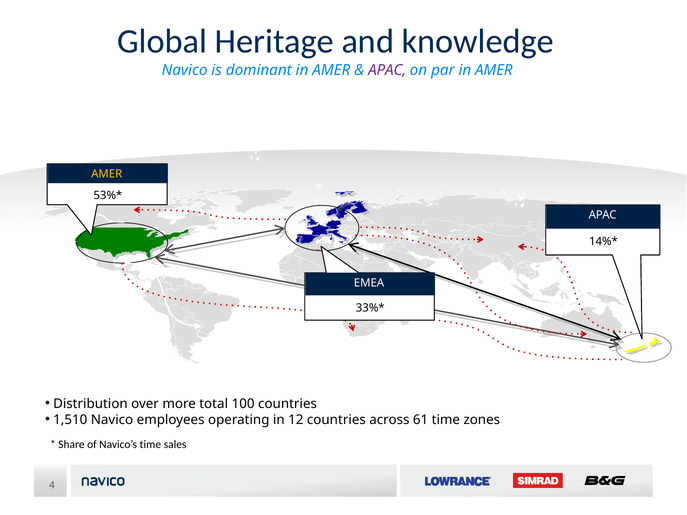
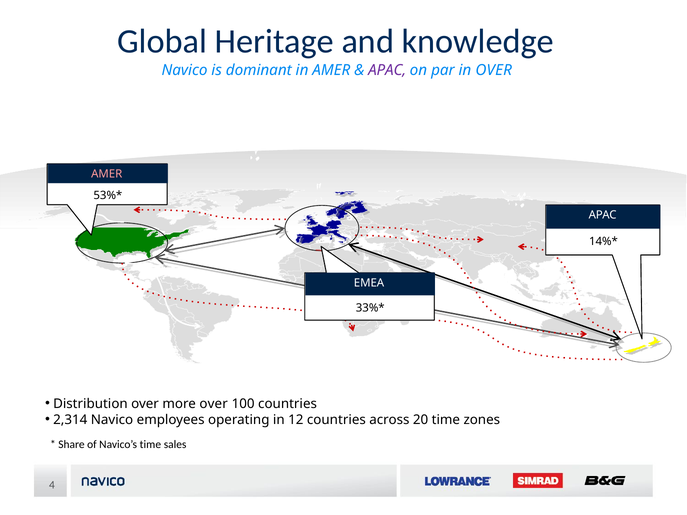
par in AMER: AMER -> OVER
AMER at (107, 174) colour: yellow -> pink
more total: total -> over
1,510: 1,510 -> 2,314
61: 61 -> 20
